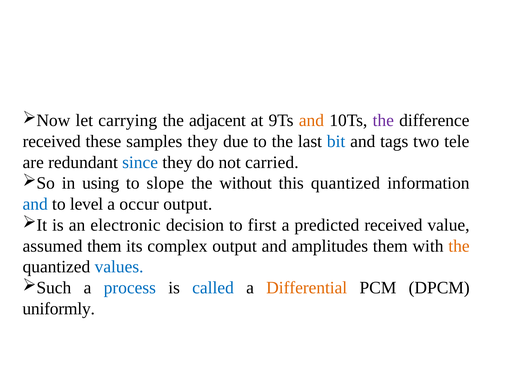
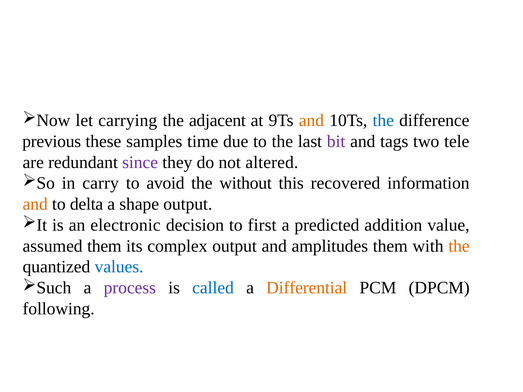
the at (383, 121) colour: purple -> blue
received at (52, 142): received -> previous
samples they: they -> time
bit colour: blue -> purple
since colour: blue -> purple
carried: carried -> altered
using: using -> carry
slope: slope -> avoid
this quantized: quantized -> recovered
and at (35, 204) colour: blue -> orange
level: level -> delta
occur: occur -> shape
predicted received: received -> addition
process colour: blue -> purple
uniformly: uniformly -> following
